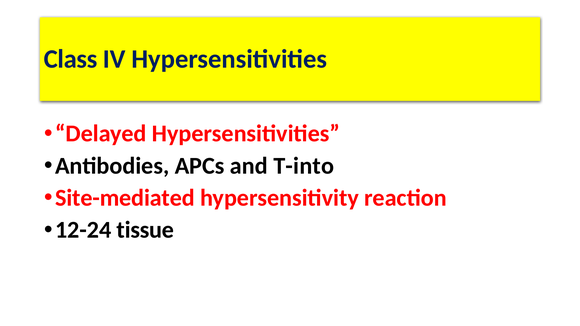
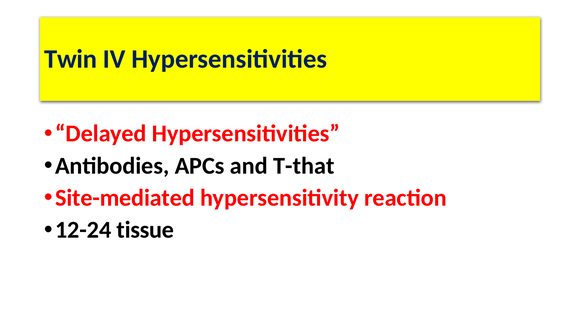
Class: Class -> Twin
T-into: T-into -> T-that
